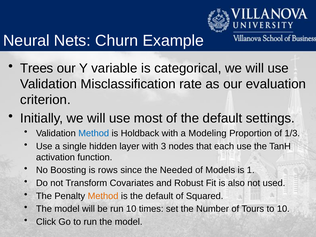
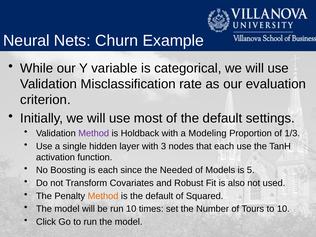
Trees: Trees -> While
Method at (94, 133) colour: blue -> purple
is rows: rows -> each
1: 1 -> 5
